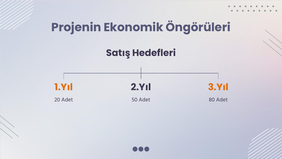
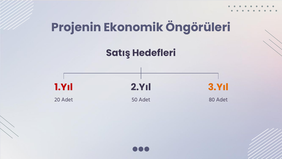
1.Yıl colour: orange -> red
